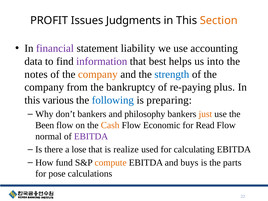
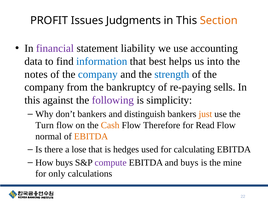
information colour: purple -> blue
company at (98, 74) colour: orange -> blue
plus: plus -> sells
various: various -> against
following colour: blue -> purple
preparing: preparing -> simplicity
philosophy: philosophy -> distinguish
Been: Been -> Turn
Economic: Economic -> Therefore
EBITDA at (91, 136) colour: purple -> orange
realize: realize -> hedges
How fund: fund -> buys
compute colour: orange -> purple
parts: parts -> mine
pose: pose -> only
